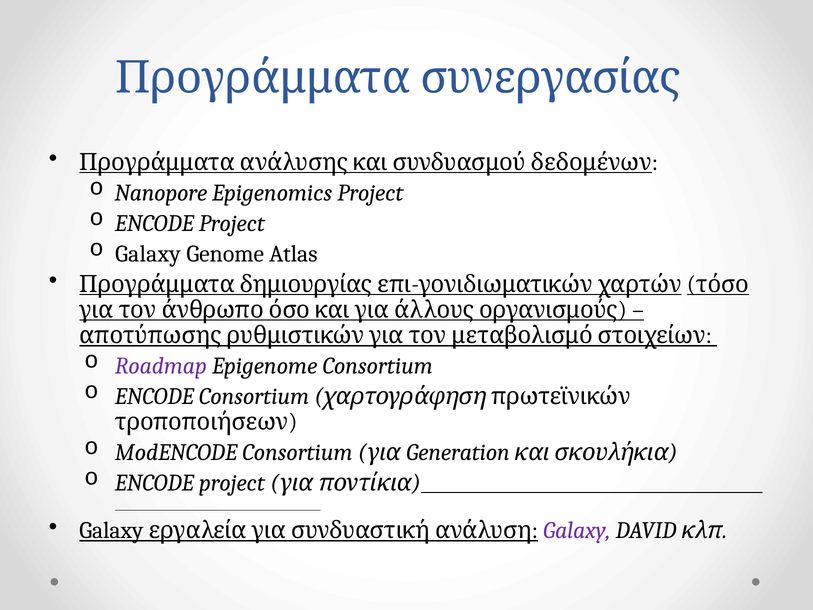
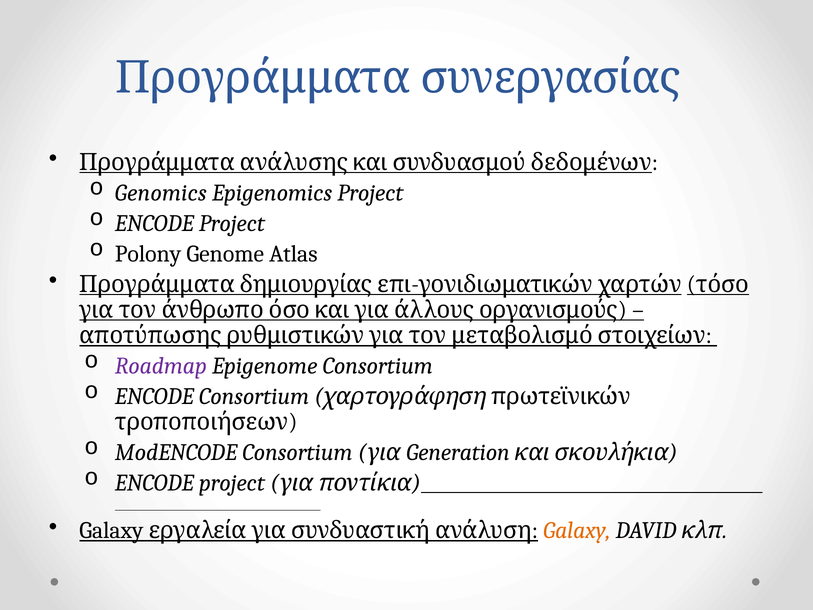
Nanopore: Nanopore -> Genomics
Galaxy at (148, 254): Galaxy -> Polony
Galaxy at (577, 530) colour: purple -> orange
